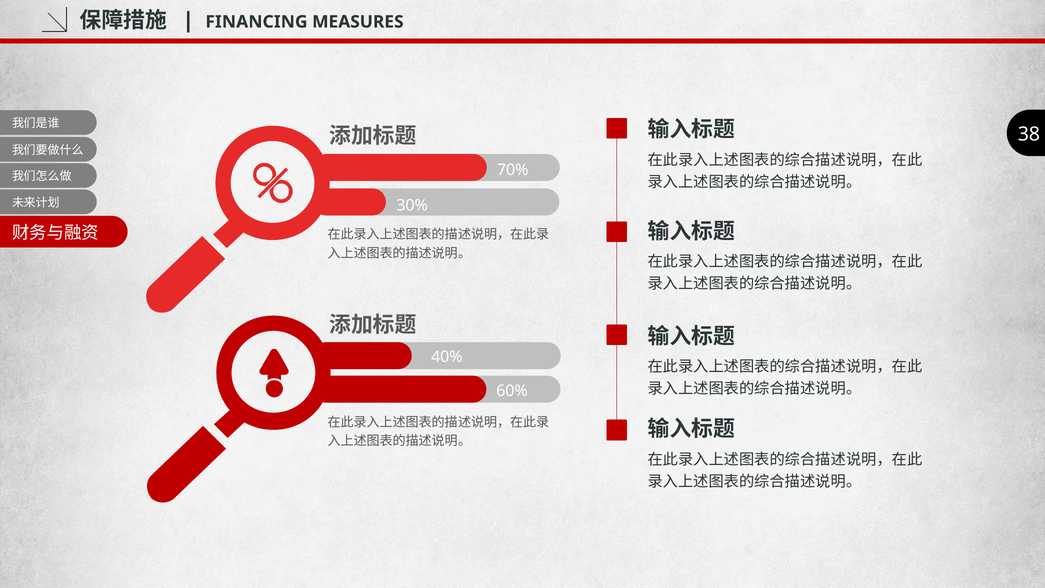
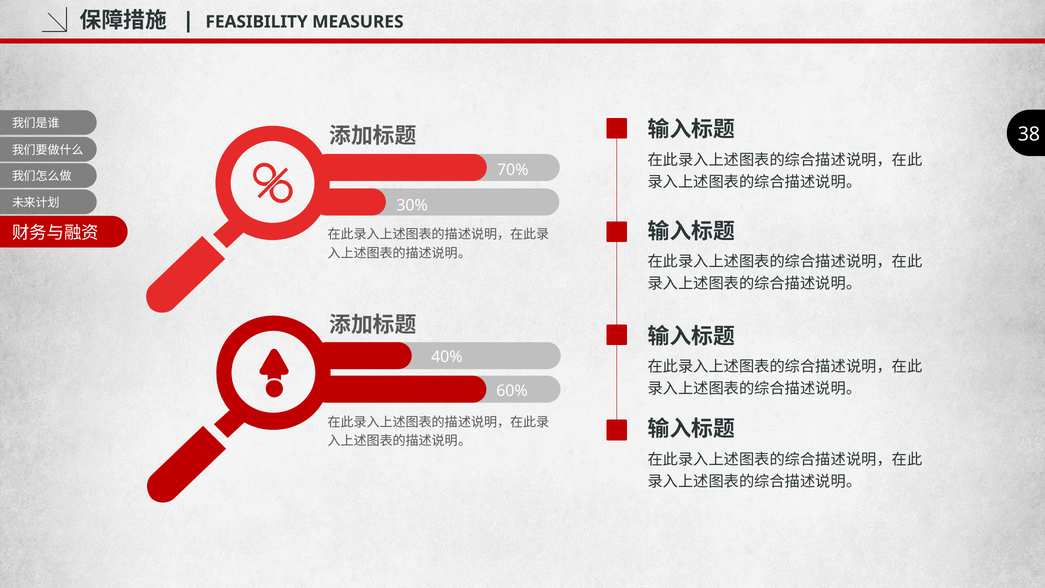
FINANCING: FINANCING -> FEASIBILITY
